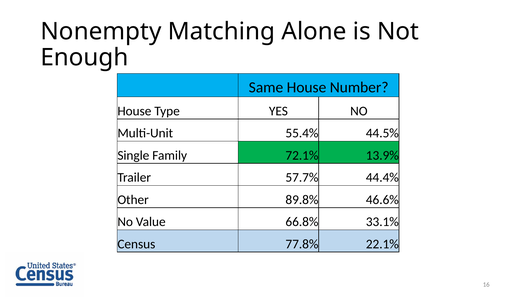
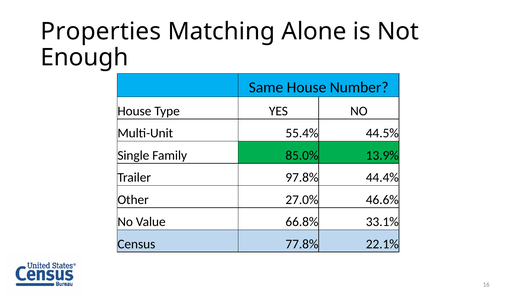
Nonempty: Nonempty -> Properties
72.1%: 72.1% -> 85.0%
57.7%: 57.7% -> 97.8%
89.8%: 89.8% -> 27.0%
